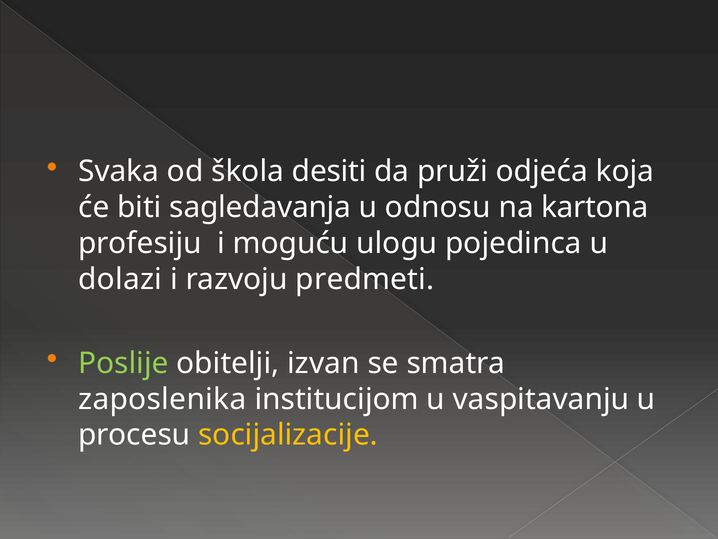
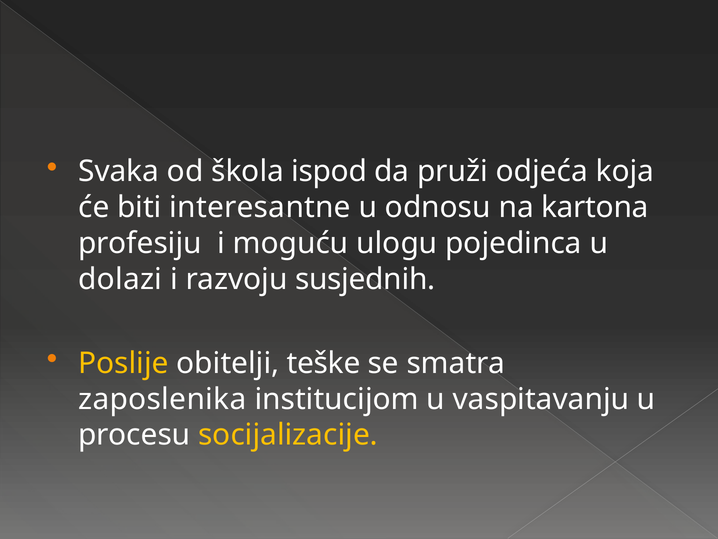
desiti: desiti -> ispod
sagledavanja: sagledavanja -> interesantne
predmeti: predmeti -> susjednih
Poslije colour: light green -> yellow
izvan: izvan -> teške
